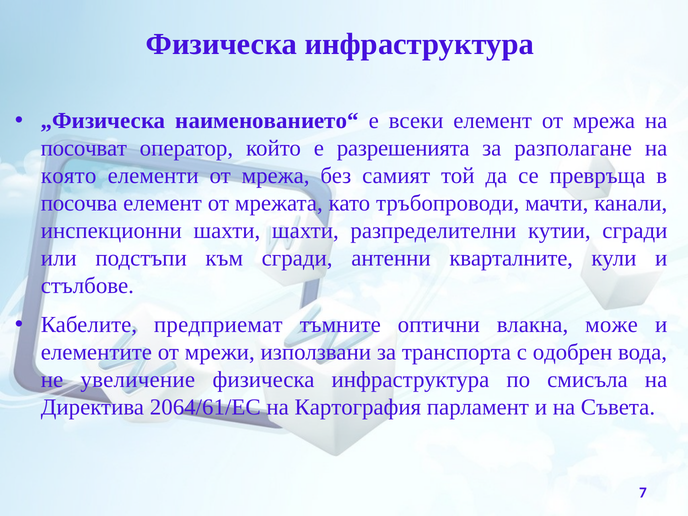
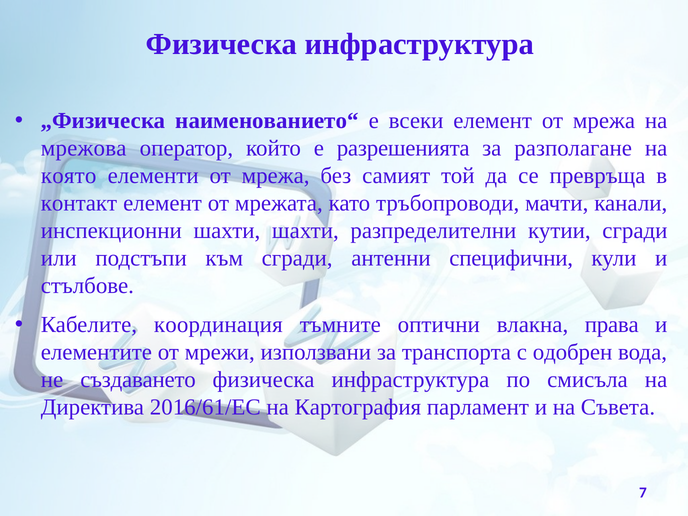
посочват: посочват -> мрежова
посочва: посочва -> контакт
кварталните: кварталните -> специфични
предприемат: предприемат -> координация
може: може -> права
увеличение: увеличение -> създаването
2064/61/ЕС: 2064/61/ЕС -> 2016/61/ЕС
